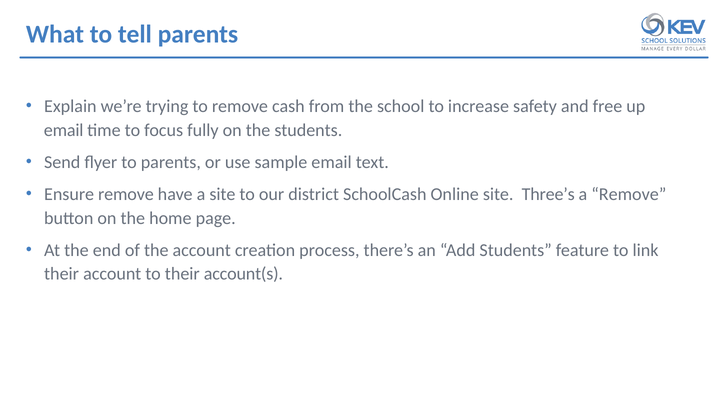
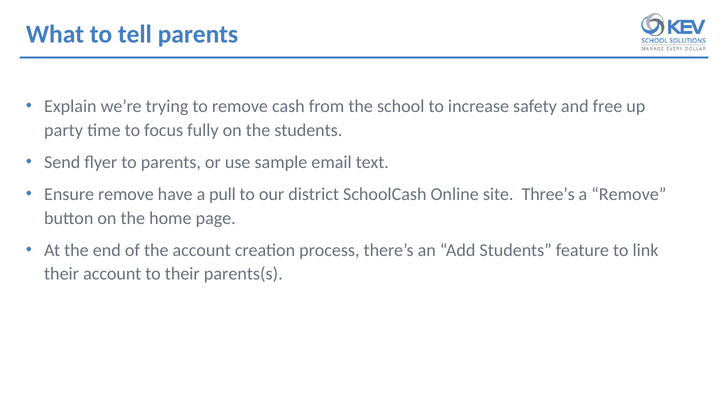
email at (64, 130): email -> party
a site: site -> pull
account(s: account(s -> parents(s
